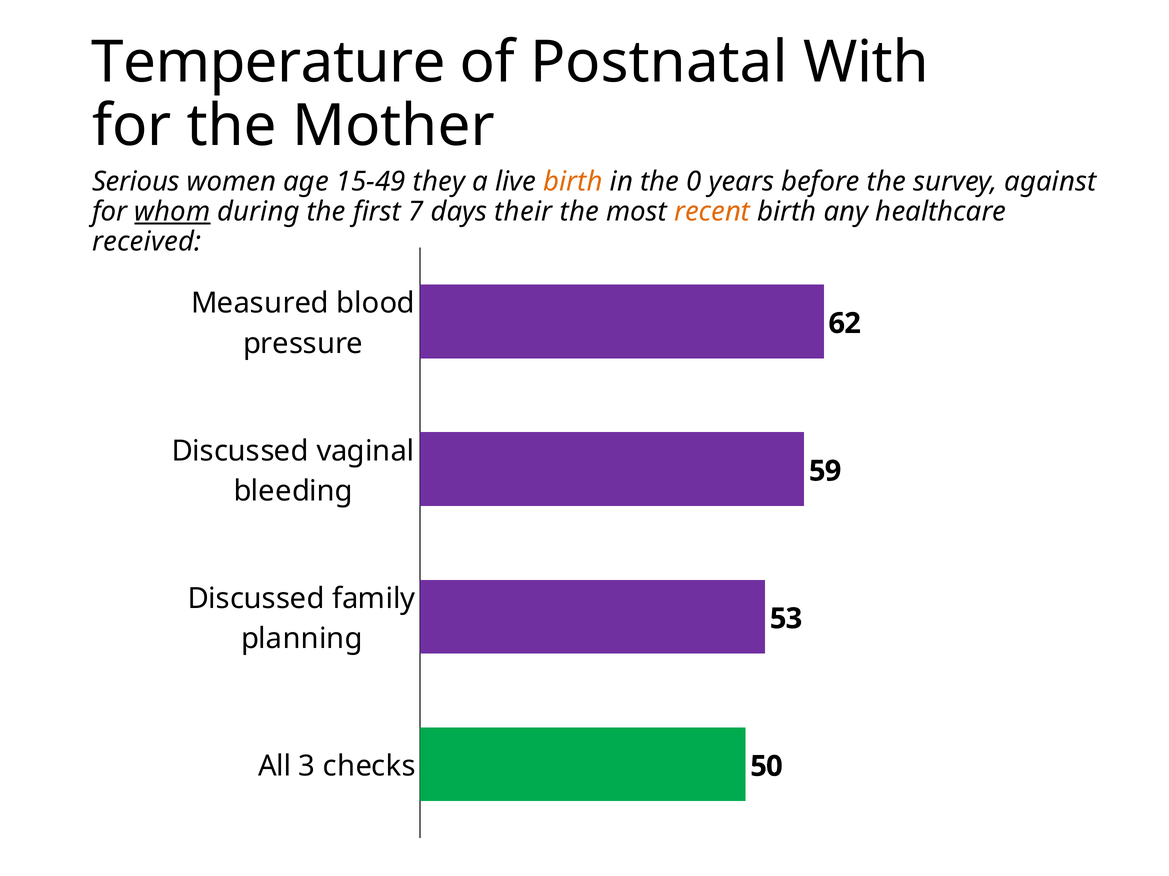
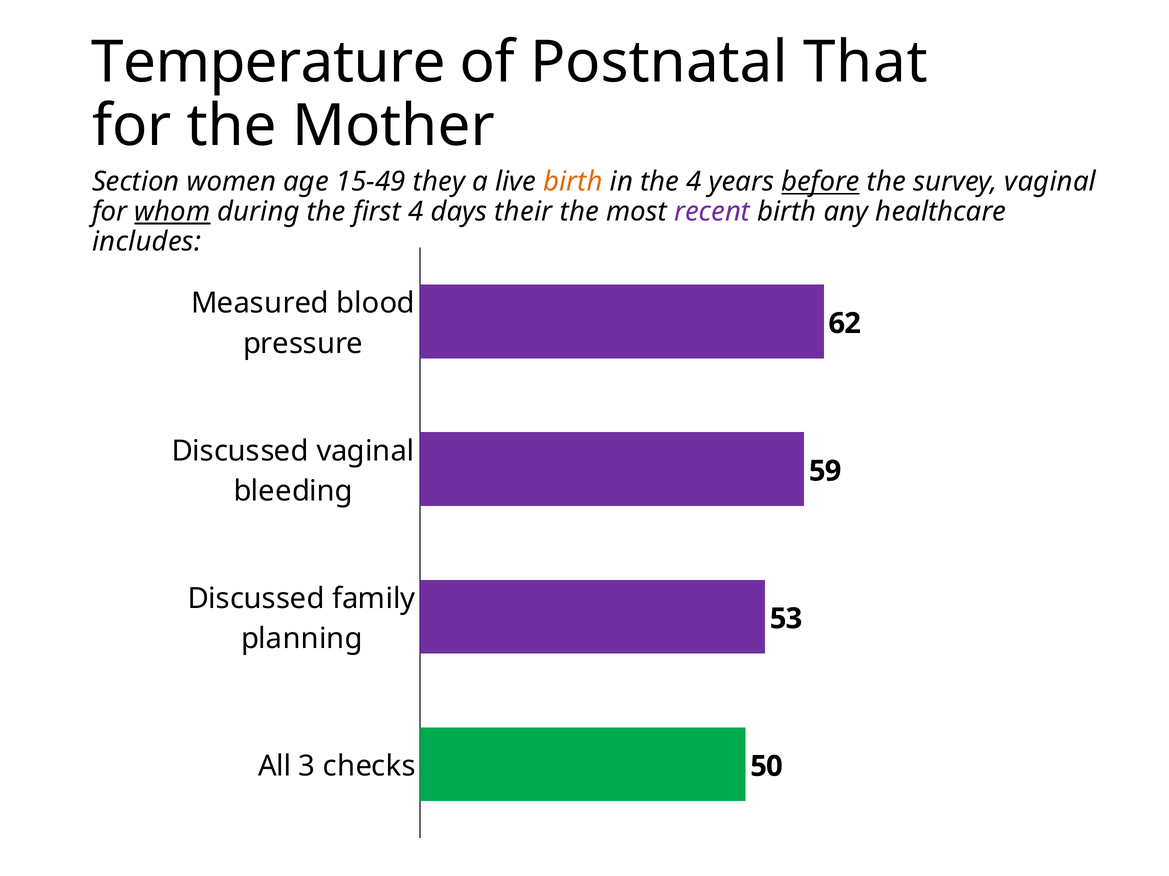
With: With -> That
Serious: Serious -> Section
the 0: 0 -> 4
before underline: none -> present
survey against: against -> vaginal
first 7: 7 -> 4
recent colour: orange -> purple
received: received -> includes
